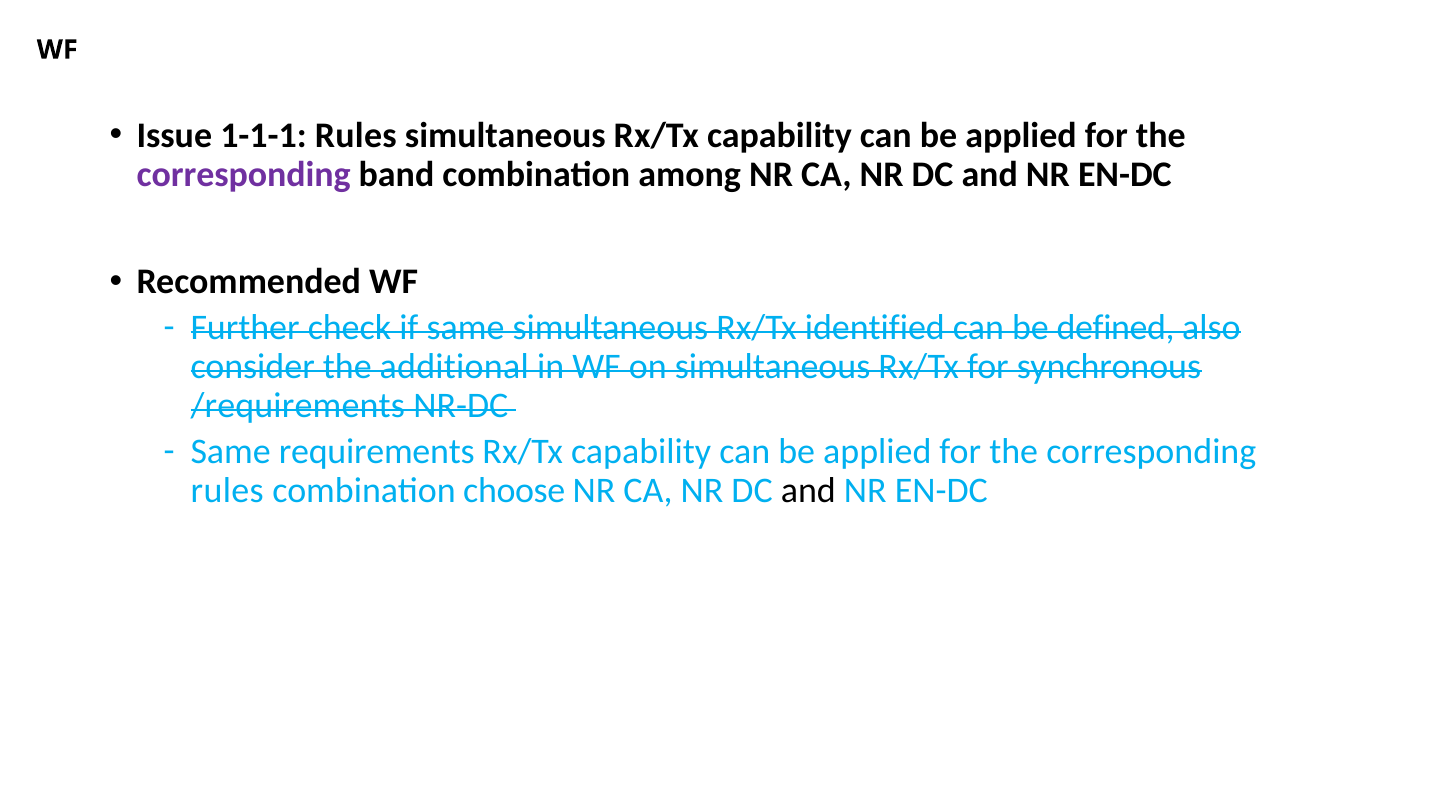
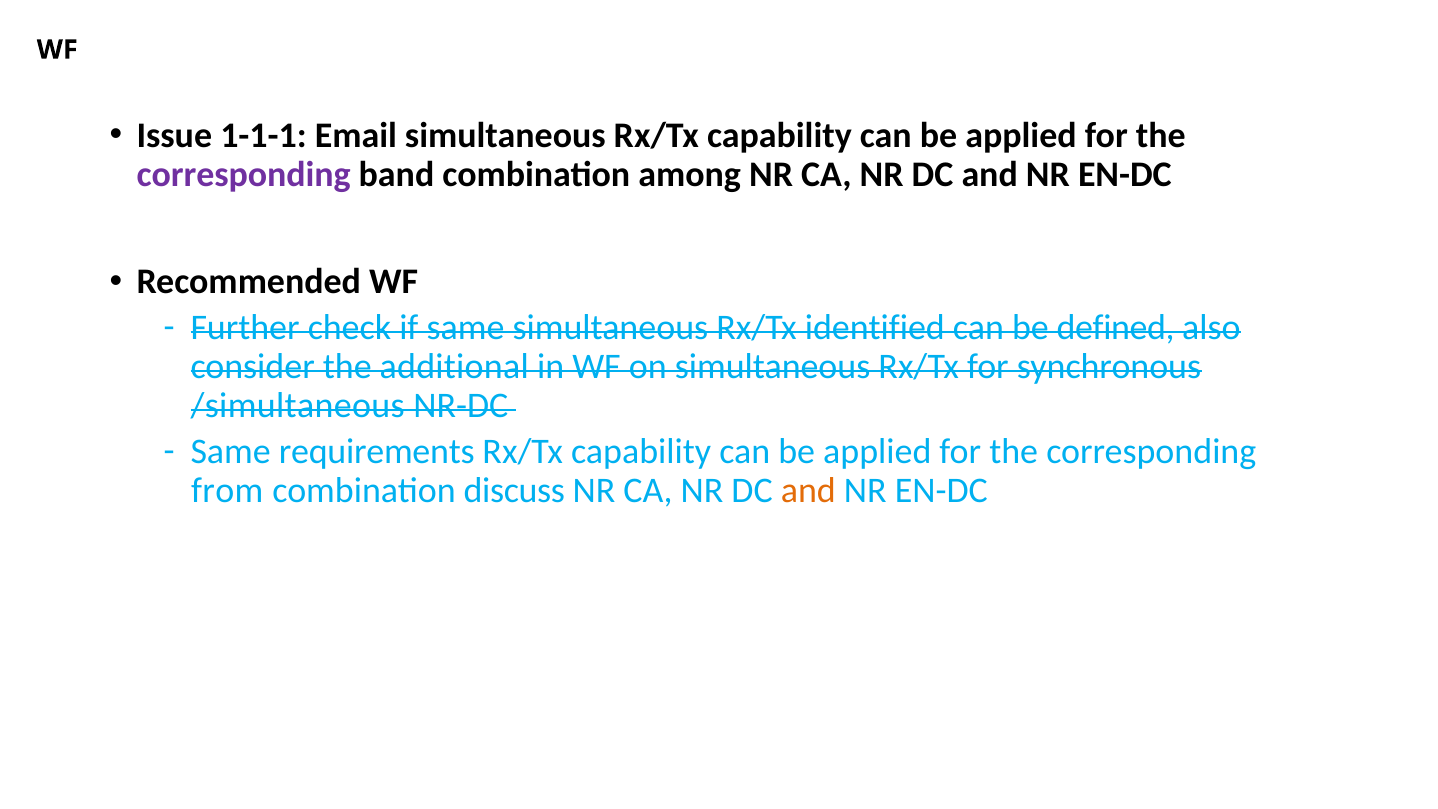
1-1-1 Rules: Rules -> Email
/requirements: /requirements -> /simultaneous
rules at (227, 491): rules -> from
choose: choose -> discuss
and at (808, 491) colour: black -> orange
